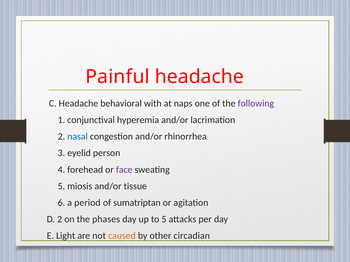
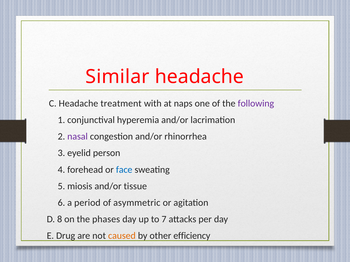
Painful: Painful -> Similar
behavioral: behavioral -> treatment
nasal colour: blue -> purple
face colour: purple -> blue
sumatriptan: sumatriptan -> asymmetric
D 2: 2 -> 8
to 5: 5 -> 7
Light: Light -> Drug
circadian: circadian -> efficiency
